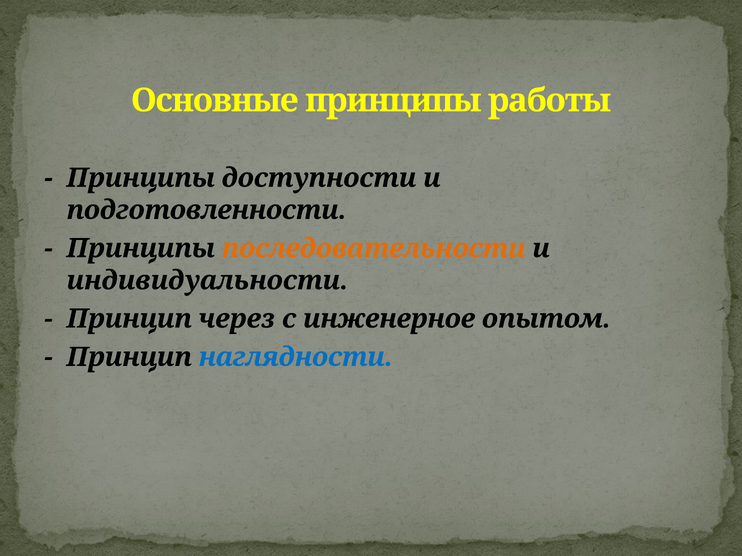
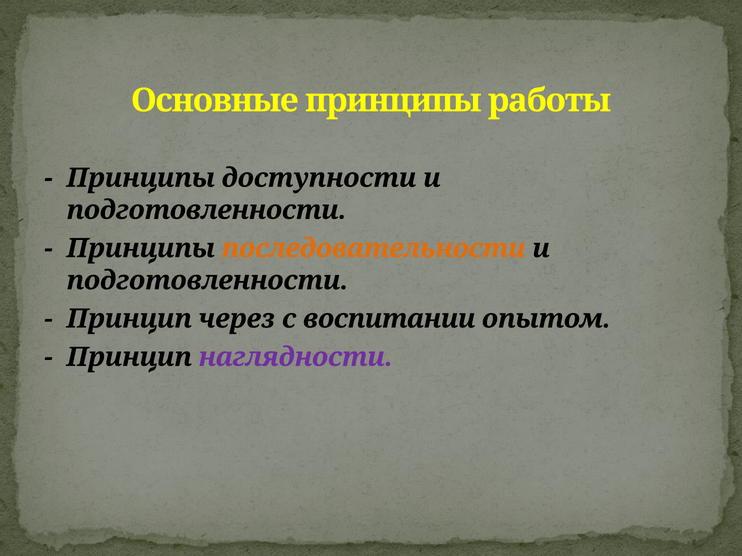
индивидуальности at (207, 281): индивидуальности -> подготовленности
инженерное: инженерное -> воспитании
наглядности colour: blue -> purple
